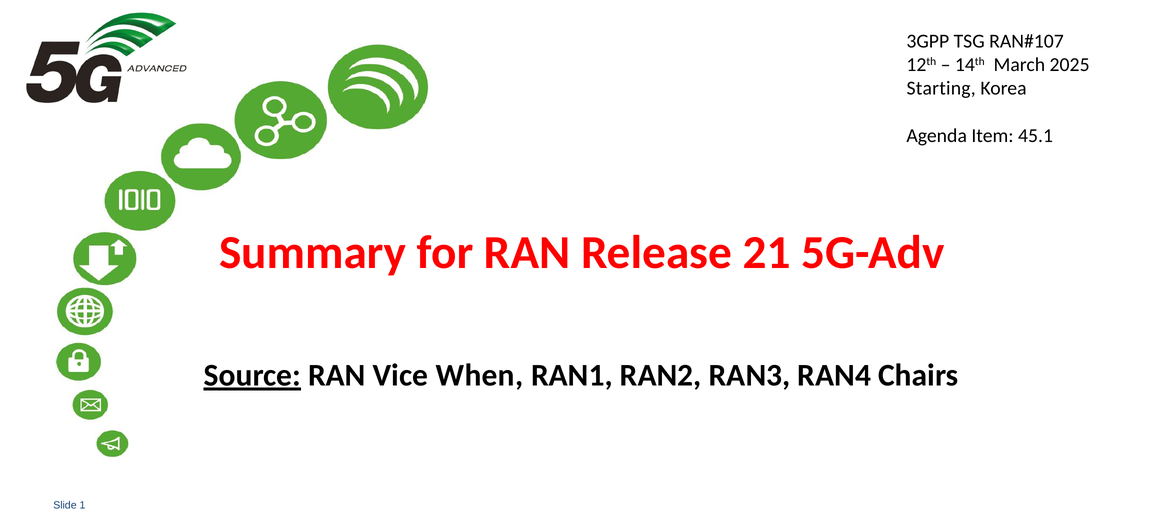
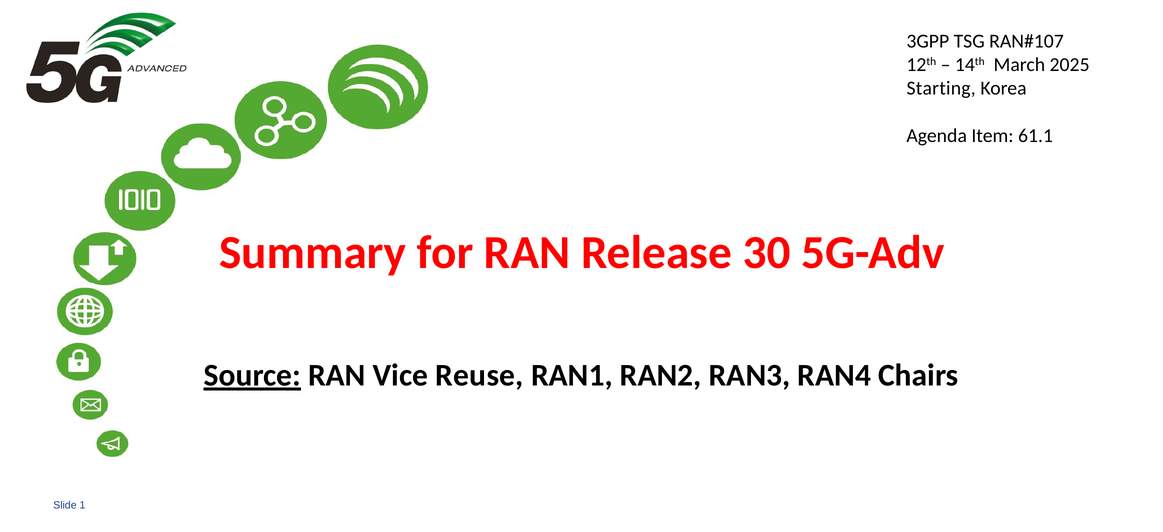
45.1: 45.1 -> 61.1
21: 21 -> 30
When: When -> Reuse
